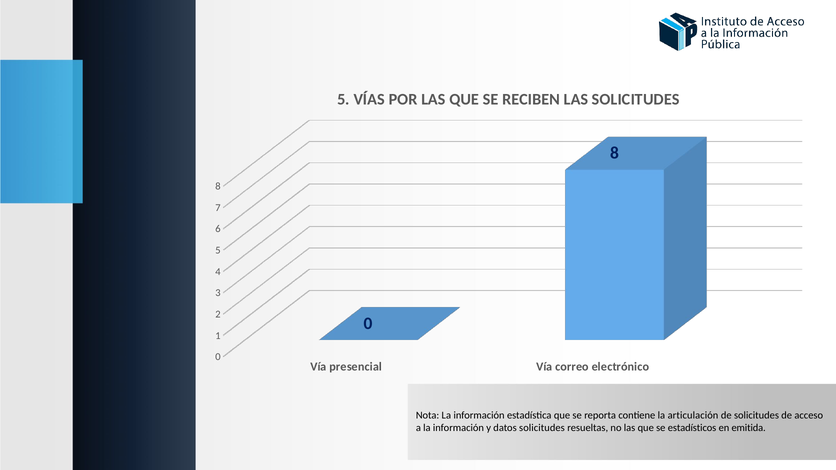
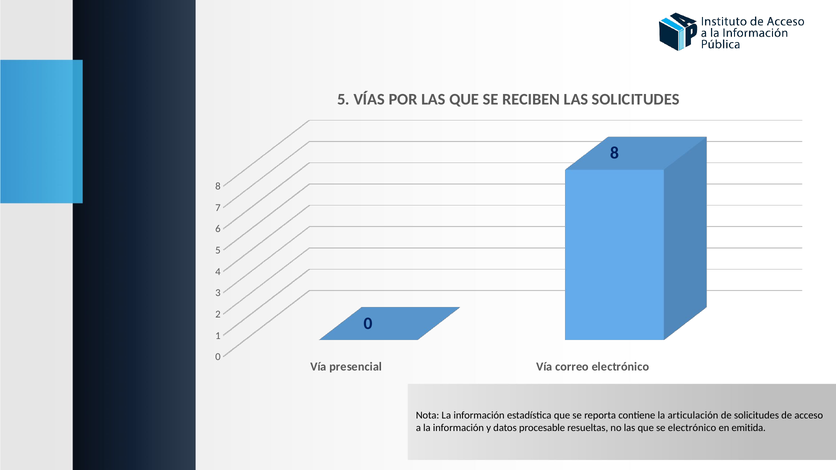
datos solicitudes: solicitudes -> procesable
se estadísticos: estadísticos -> electrónico
